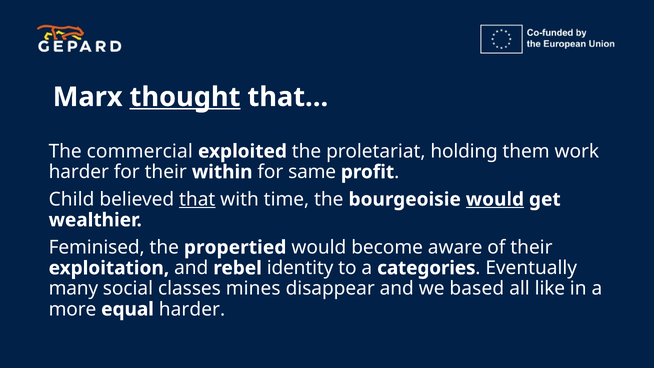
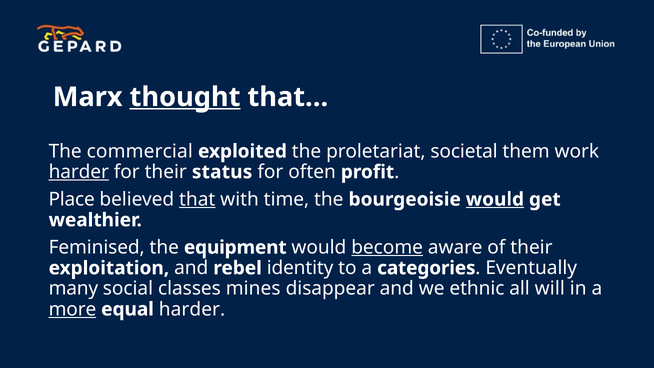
holding: holding -> societal
harder at (79, 172) underline: none -> present
within: within -> status
same: same -> often
Child: Child -> Place
propertied: propertied -> equipment
become underline: none -> present
based: based -> ethnic
like: like -> will
more underline: none -> present
